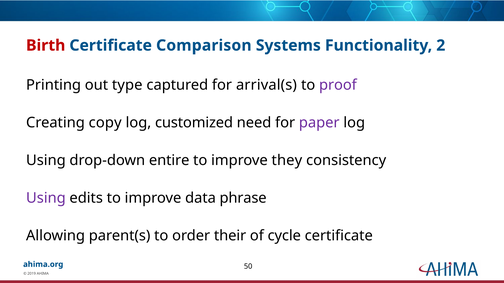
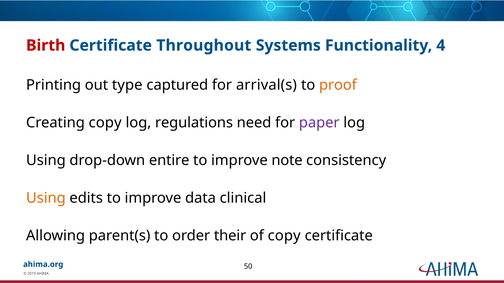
Comparison: Comparison -> Throughout
2: 2 -> 4
proof colour: purple -> orange
customized: customized -> regulations
they: they -> note
Using at (46, 198) colour: purple -> orange
phrase: phrase -> clinical
of cycle: cycle -> copy
